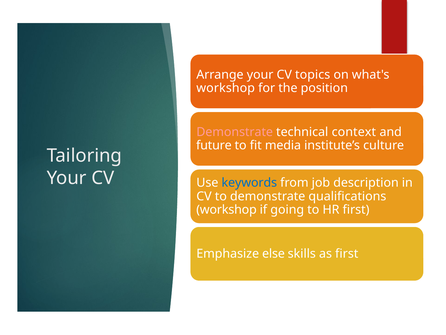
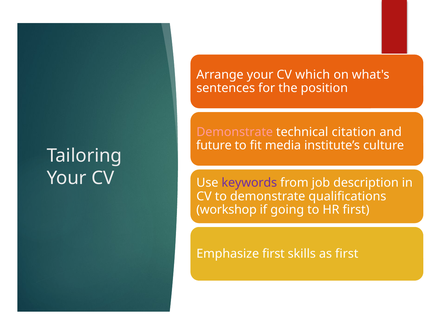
topics: topics -> which
workshop at (226, 88): workshop -> sentences
context: context -> citation
keywords colour: blue -> purple
Emphasize else: else -> first
